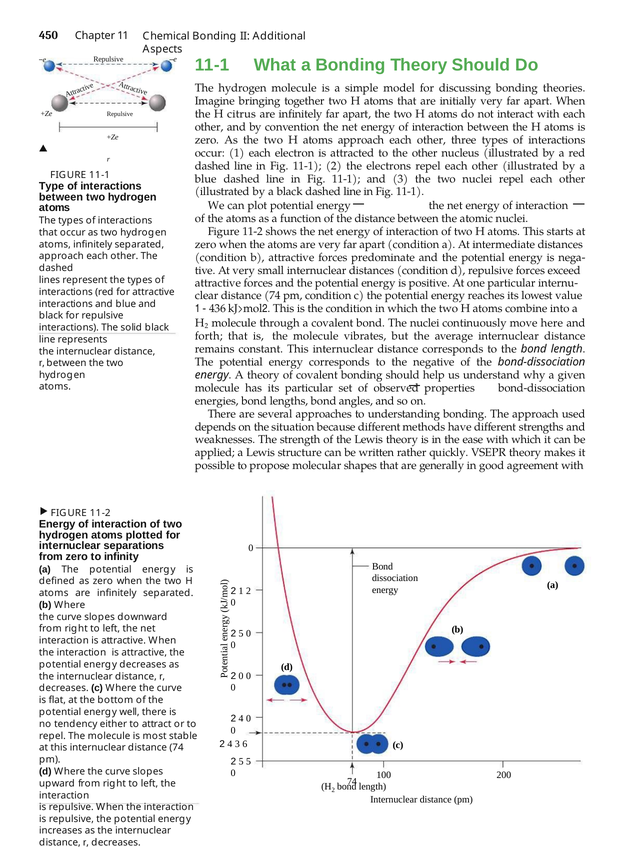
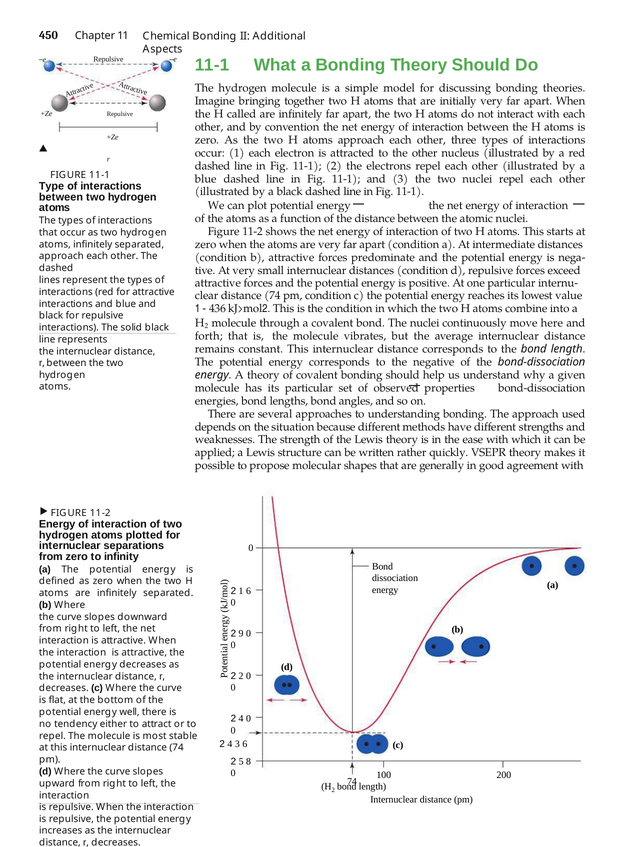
citrus: citrus -> called
1 2: 2 -> 6
5 at (241, 634): 5 -> 9
0 at (241, 677): 0 -> 2
5 at (249, 762): 5 -> 8
